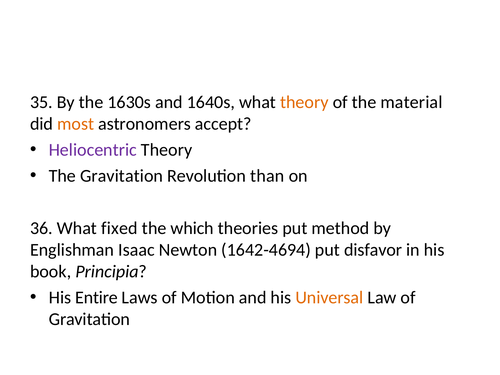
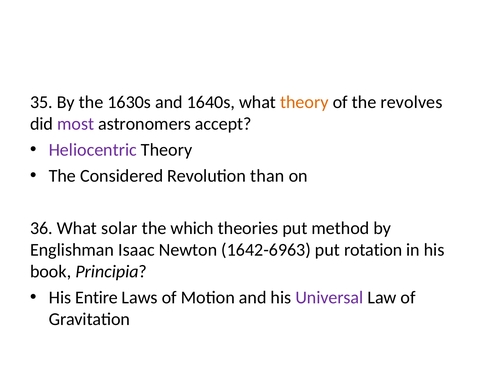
material: material -> revolves
most colour: orange -> purple
The Gravitation: Gravitation -> Considered
fixed: fixed -> solar
1642-4694: 1642-4694 -> 1642-6963
disfavor: disfavor -> rotation
Universal colour: orange -> purple
